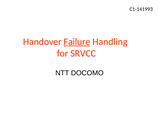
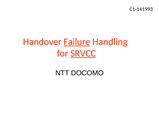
SRVCC underline: none -> present
